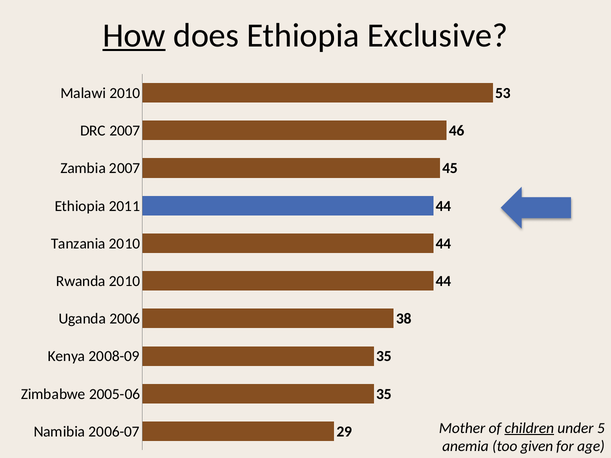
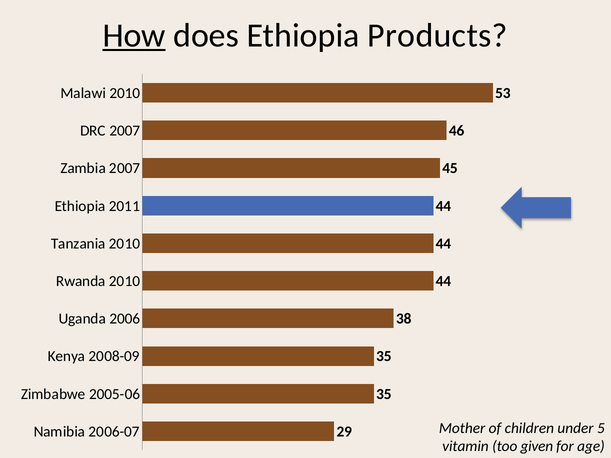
Exclusive: Exclusive -> Products
children underline: present -> none
anemia: anemia -> vitamin
